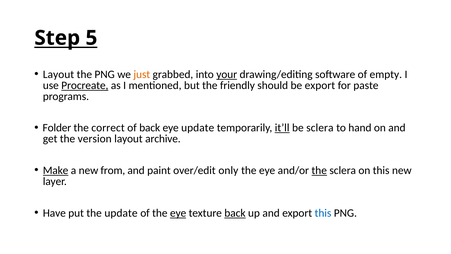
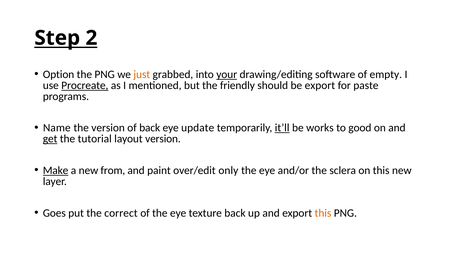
5: 5 -> 2
Layout at (58, 74): Layout -> Option
Folder: Folder -> Name
the correct: correct -> version
be sclera: sclera -> works
hand: hand -> good
get underline: none -> present
version: version -> tutorial
layout archive: archive -> version
the at (319, 170) underline: present -> none
Have: Have -> Goes
the update: update -> correct
eye at (178, 213) underline: present -> none
back at (235, 213) underline: present -> none
this at (323, 213) colour: blue -> orange
